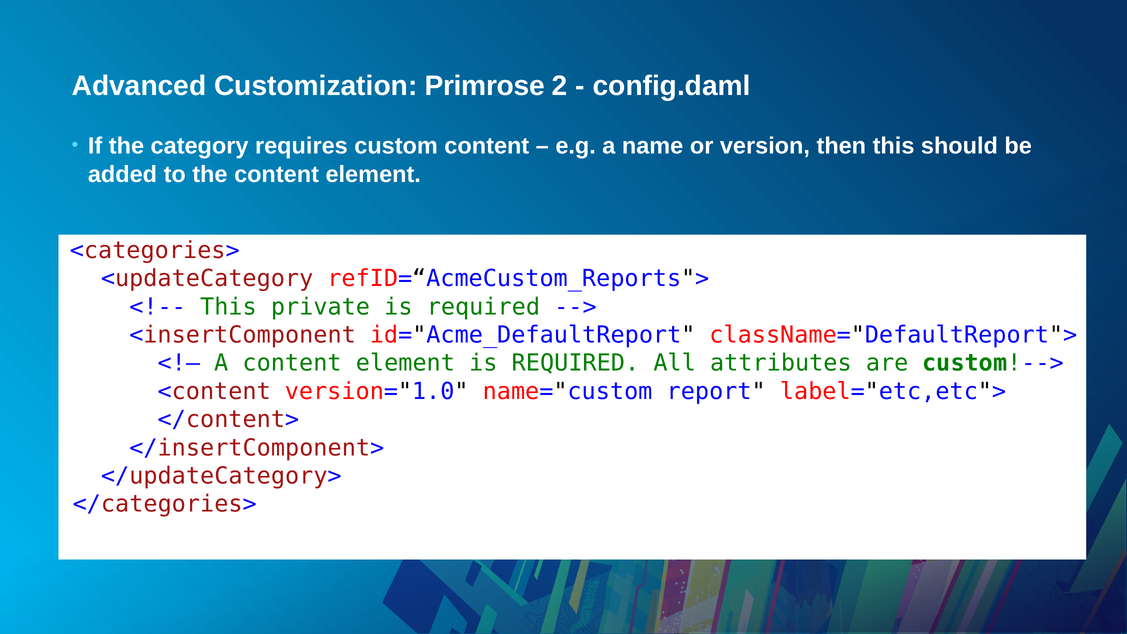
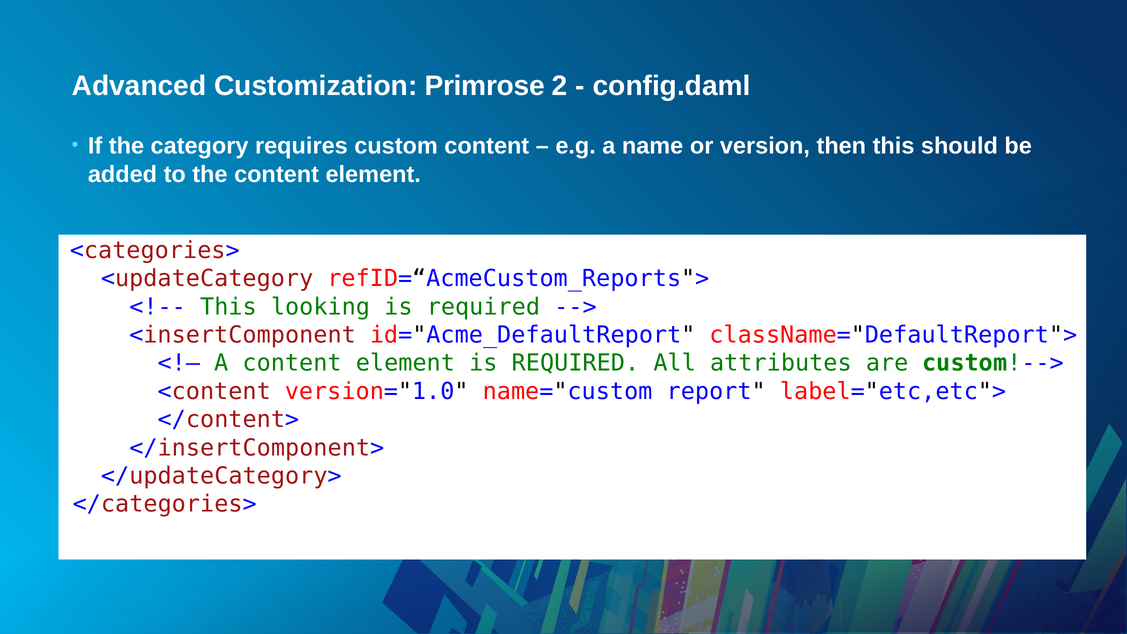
private: private -> looking
